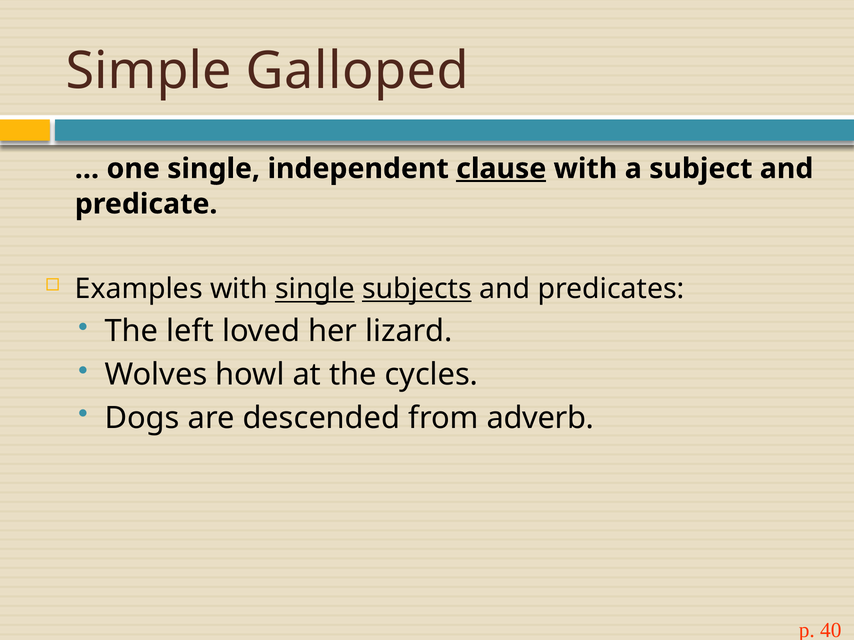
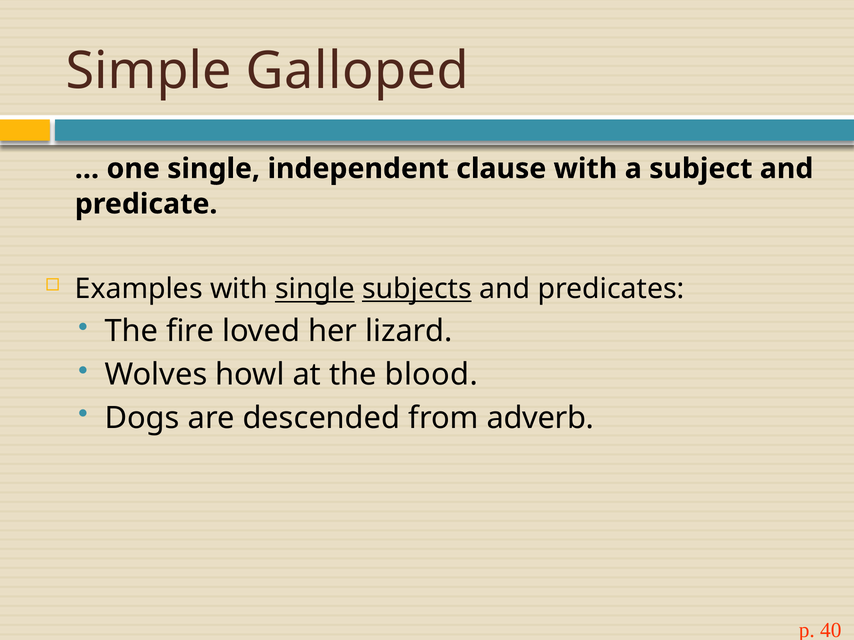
clause underline: present -> none
left: left -> fire
cycles: cycles -> blood
